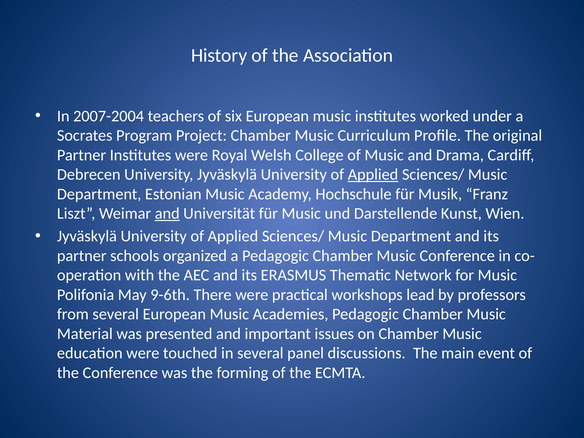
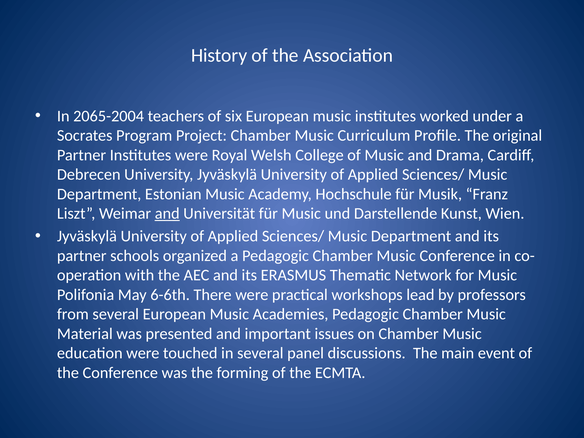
2007-2004: 2007-2004 -> 2065-2004
Applied at (373, 175) underline: present -> none
9-6th: 9-6th -> 6-6th
